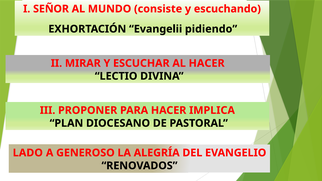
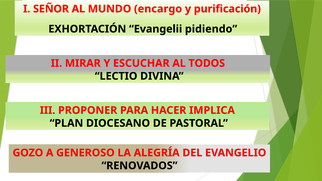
consiste: consiste -> encargo
escuchando: escuchando -> purificación
HACER at (207, 63): HACER -> TODOS
LADO: LADO -> GOZO
